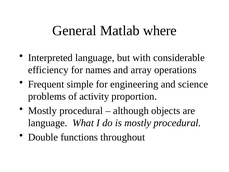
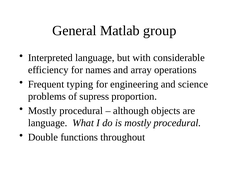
where: where -> group
simple: simple -> typing
activity: activity -> supress
